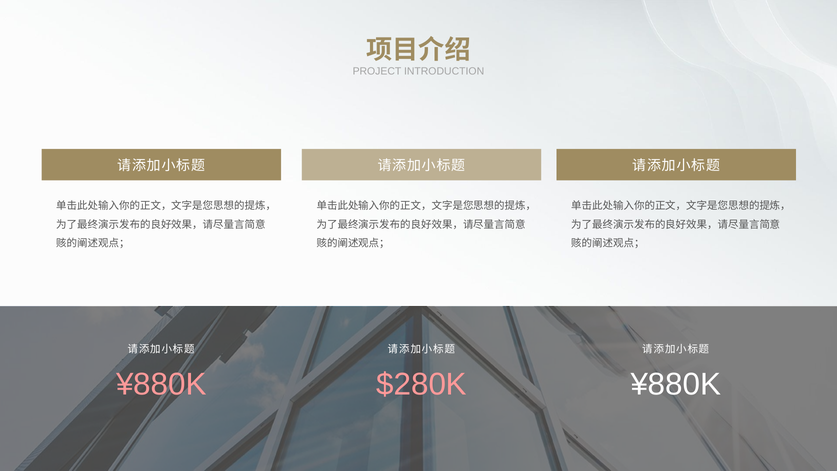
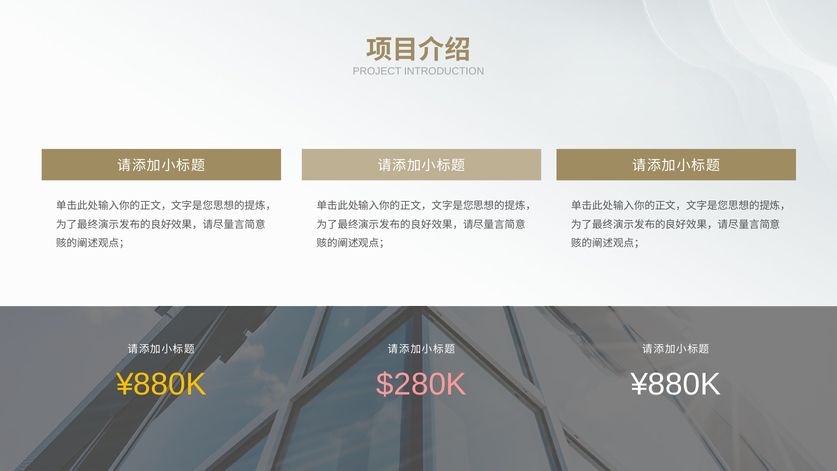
¥880K at (161, 384) colour: pink -> yellow
